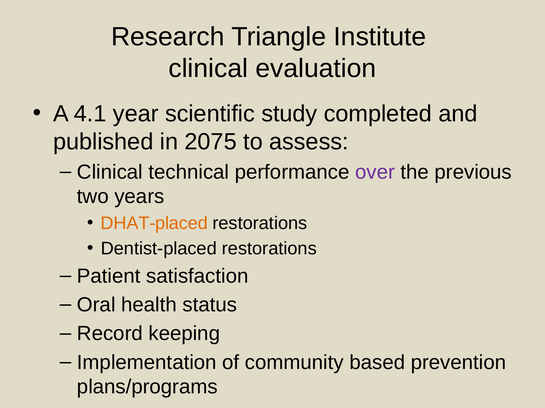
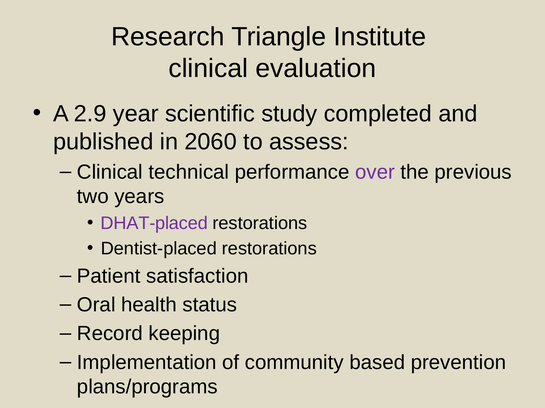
4.1: 4.1 -> 2.9
2075: 2075 -> 2060
DHAT-placed colour: orange -> purple
